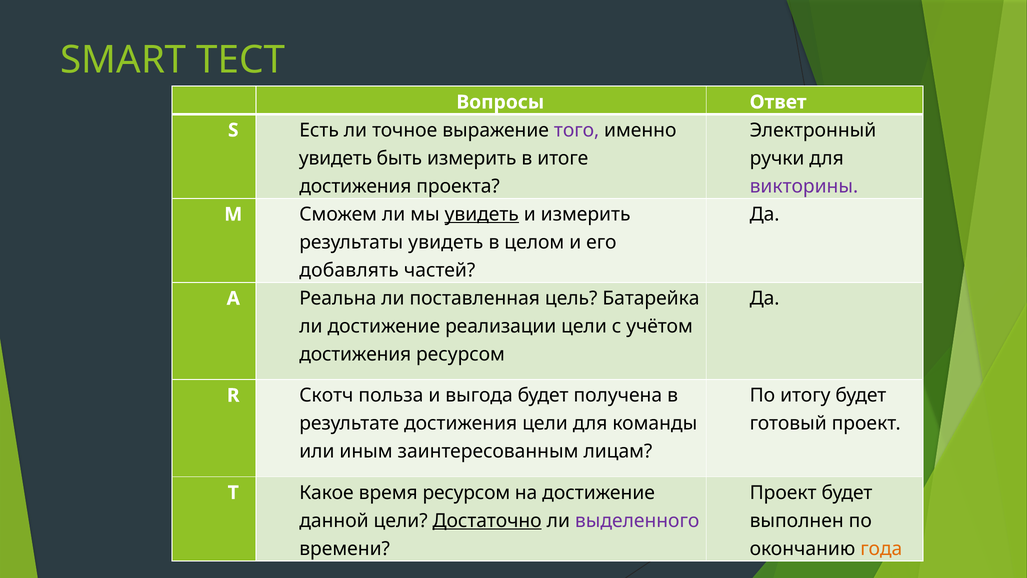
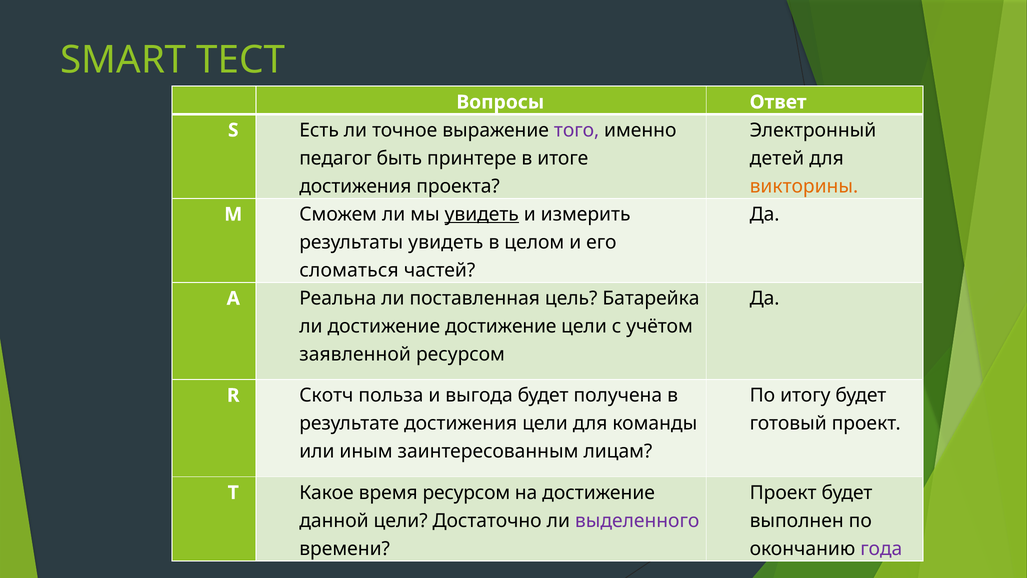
увидеть at (336, 158): увидеть -> педагог
быть измерить: измерить -> принтере
ручки: ручки -> детей
викторины colour: purple -> orange
добавлять: добавлять -> сломаться
достижение реализации: реализации -> достижение
достижения at (355, 354): достижения -> заявленной
Достаточно underline: present -> none
года colour: orange -> purple
